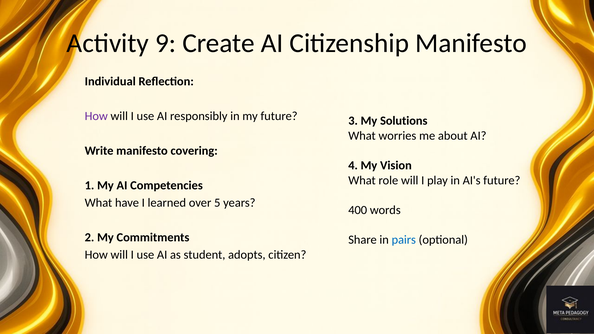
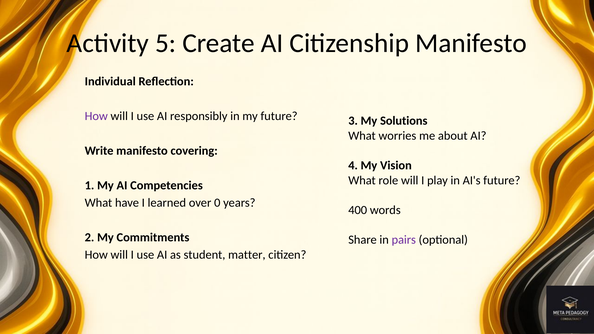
9: 9 -> 5
5: 5 -> 0
pairs colour: blue -> purple
adopts: adopts -> matter
